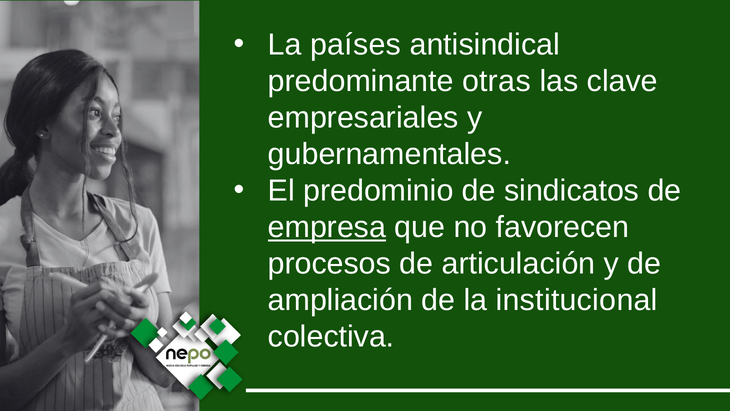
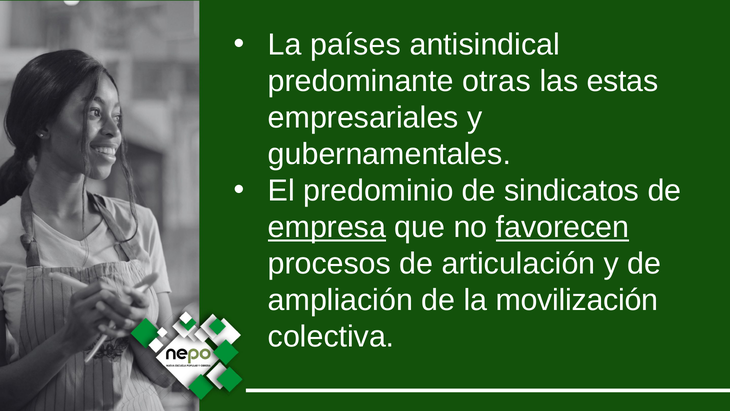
clave: clave -> estas
favorecen underline: none -> present
institucional: institucional -> movilización
